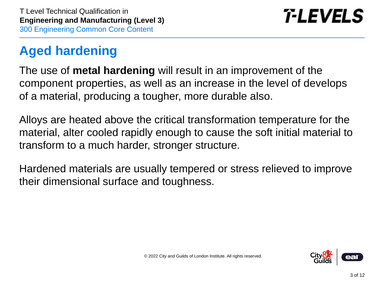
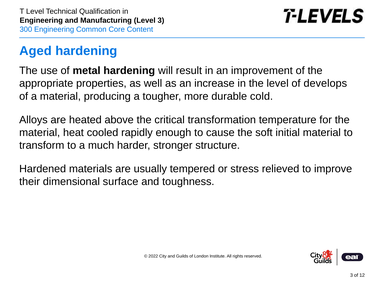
component: component -> appropriate
also: also -> cold
alter: alter -> heat
